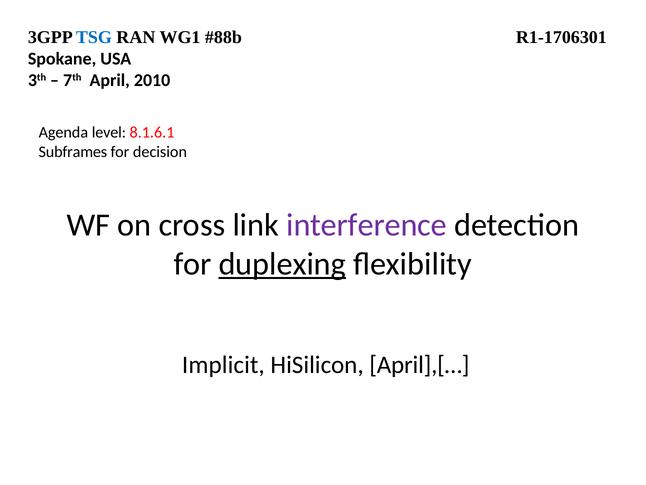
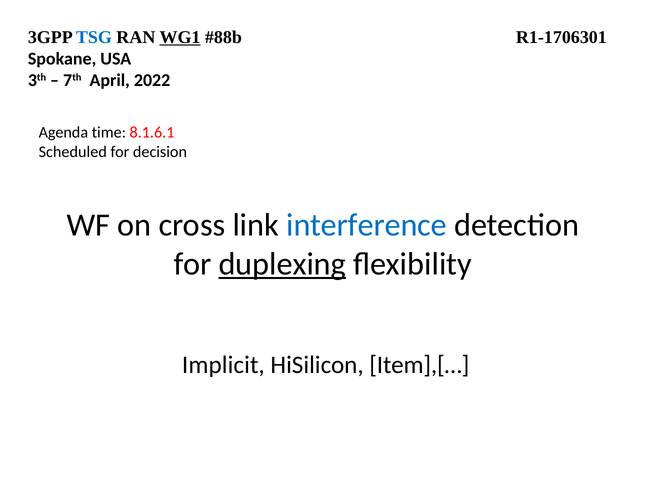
WG1 underline: none -> present
2010: 2010 -> 2022
level: level -> time
Subframes: Subframes -> Scheduled
interference colour: purple -> blue
April],[…: April],[… -> Item],[…
